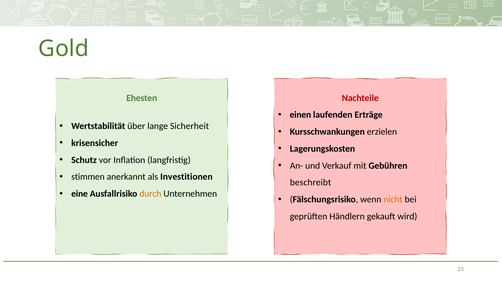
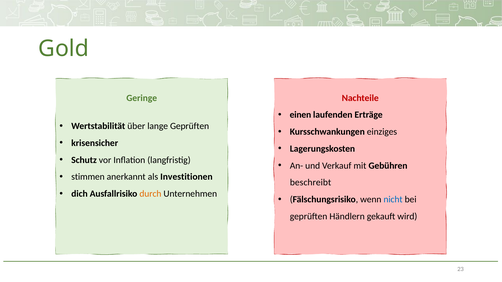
Ehesten: Ehesten -> Geringe
lange Sicherheit: Sicherheit -> Geprüften
erzielen: erzielen -> einziges
eine: eine -> dich
nicht colour: orange -> blue
